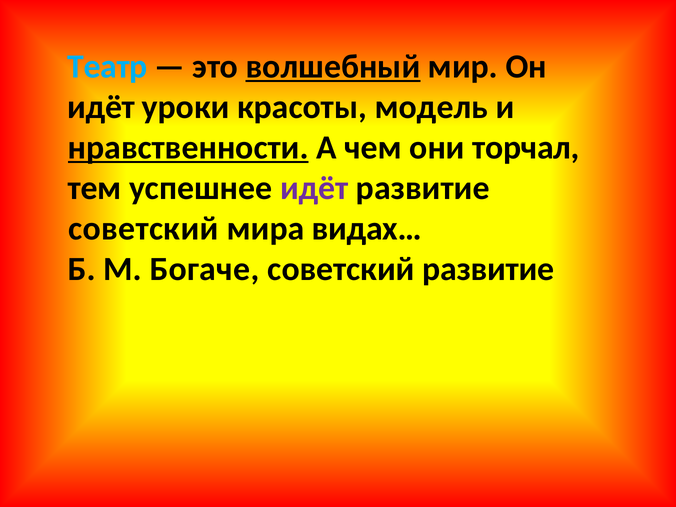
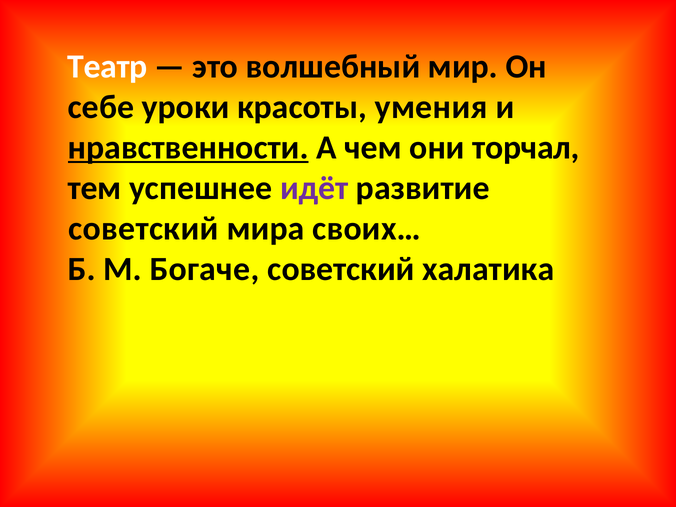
Театр colour: light blue -> white
волшебный underline: present -> none
идёт at (101, 107): идёт -> себе
модель: модель -> умения
видах…: видах… -> своих…
советский развитие: развитие -> халатика
